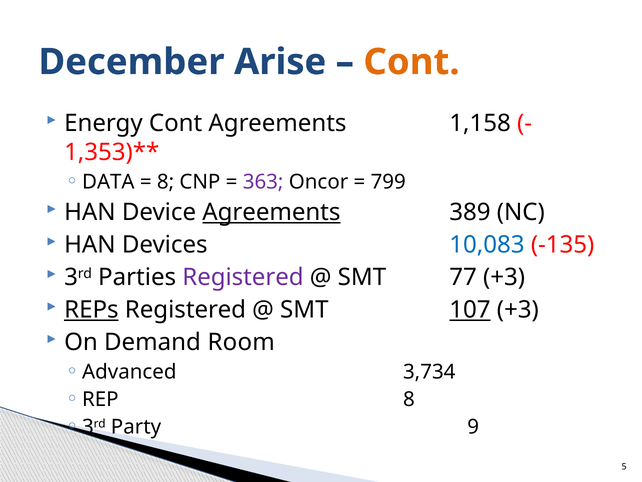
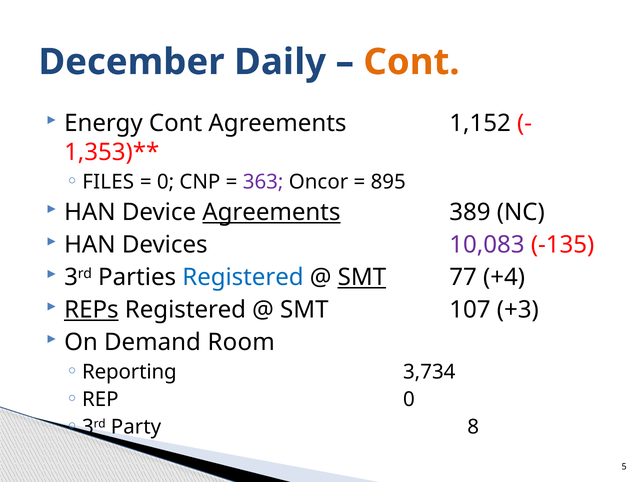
Arise: Arise -> Daily
1,158: 1,158 -> 1,152
DATA: DATA -> FILES
8 at (166, 182): 8 -> 0
799: 799 -> 895
10,083 colour: blue -> purple
Registered at (243, 277) colour: purple -> blue
SMT at (362, 277) underline: none -> present
77 +3: +3 -> +4
107 underline: present -> none
Advanced: Advanced -> Reporting
REP 8: 8 -> 0
9: 9 -> 8
